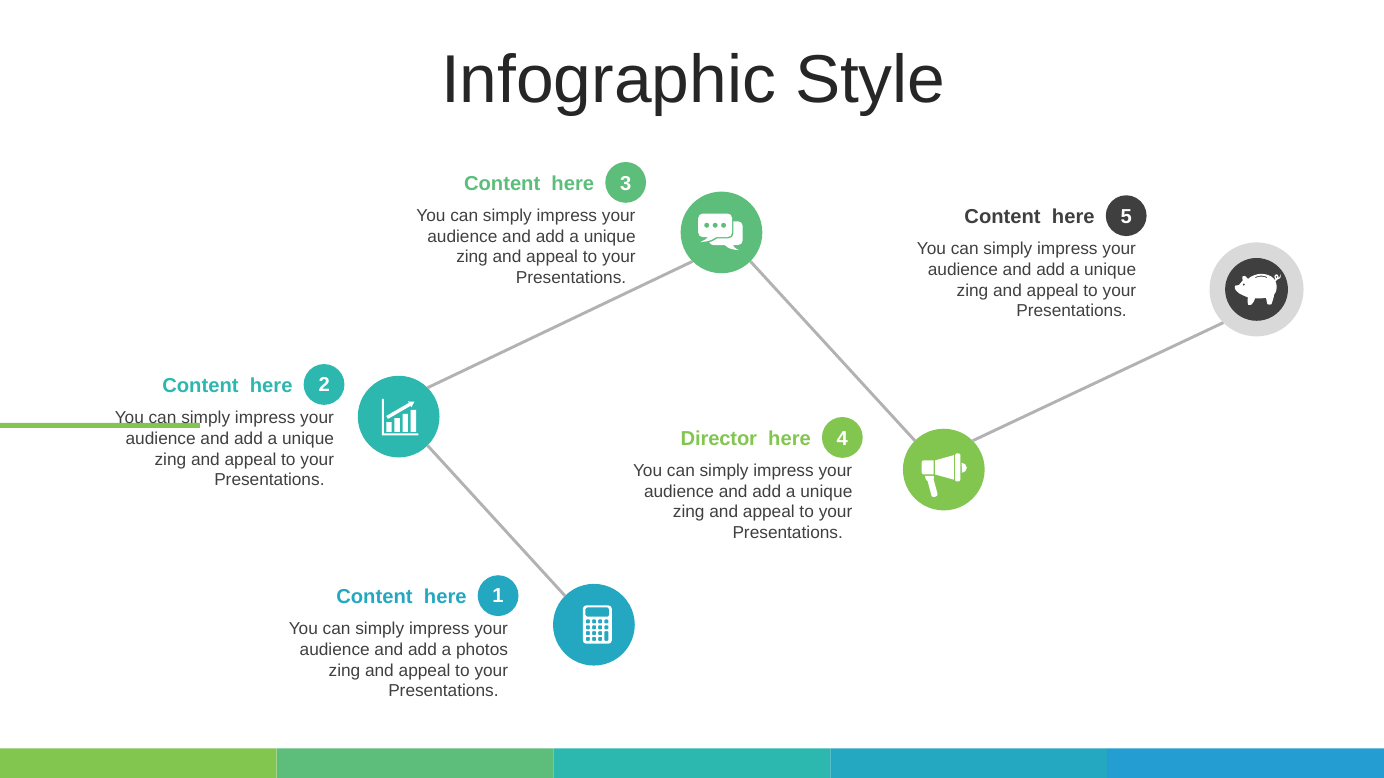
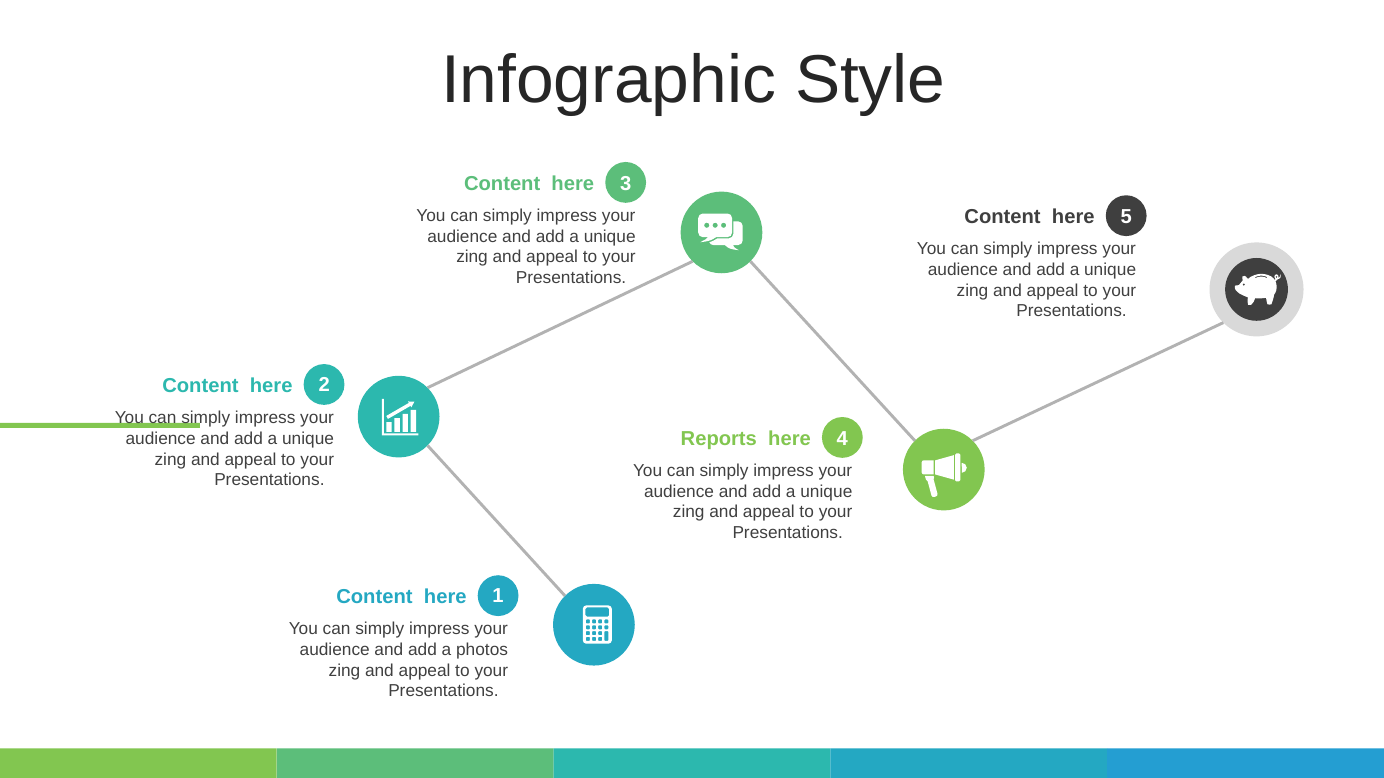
Director: Director -> Reports
